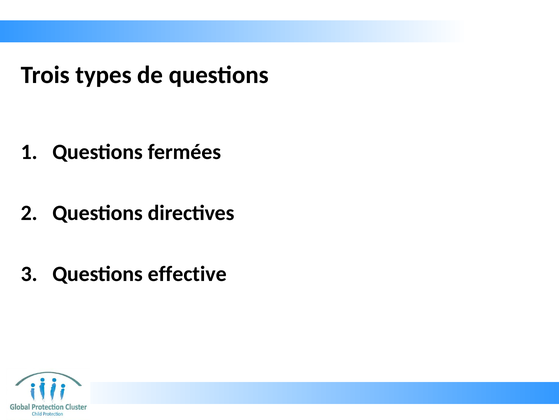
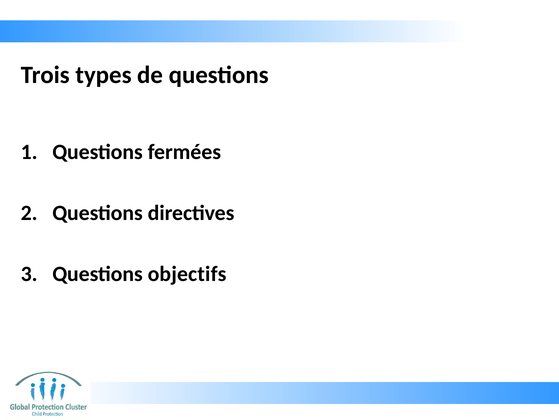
effective: effective -> objectifs
